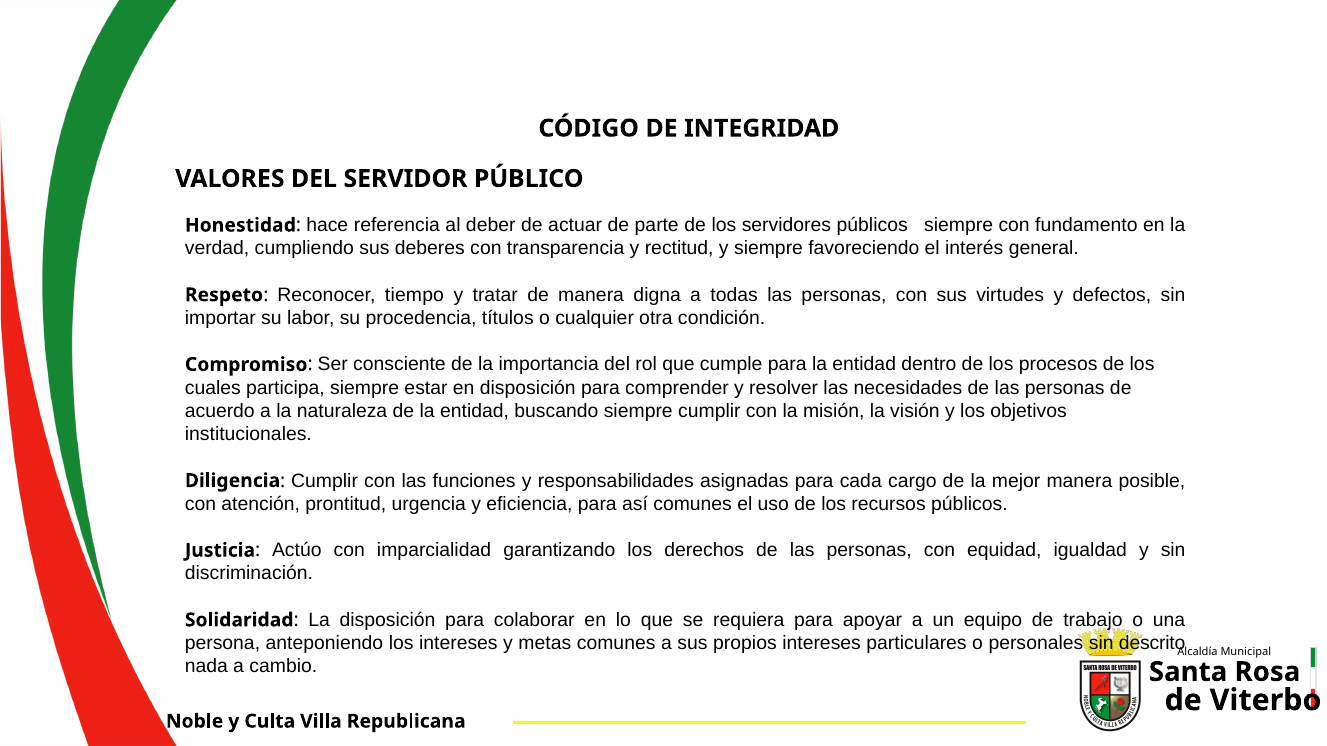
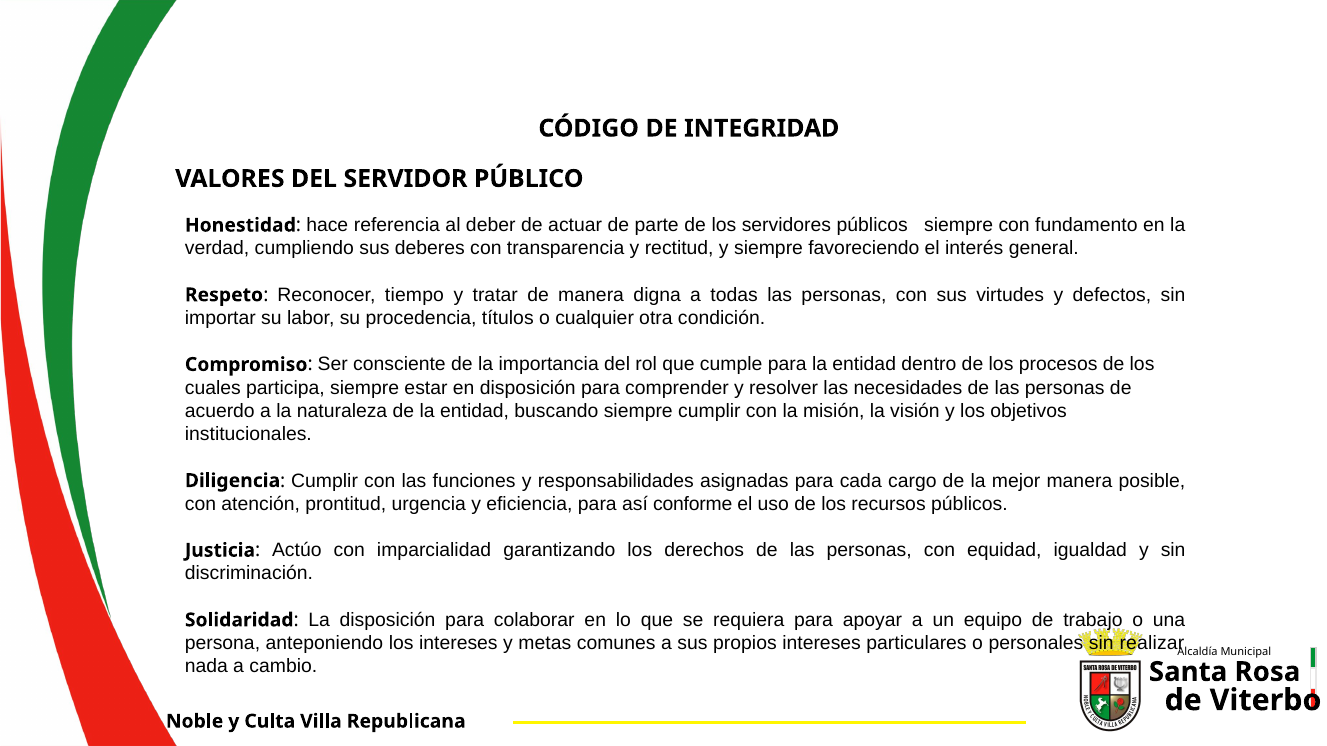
así comunes: comunes -> conforme
descrito: descrito -> realizar
